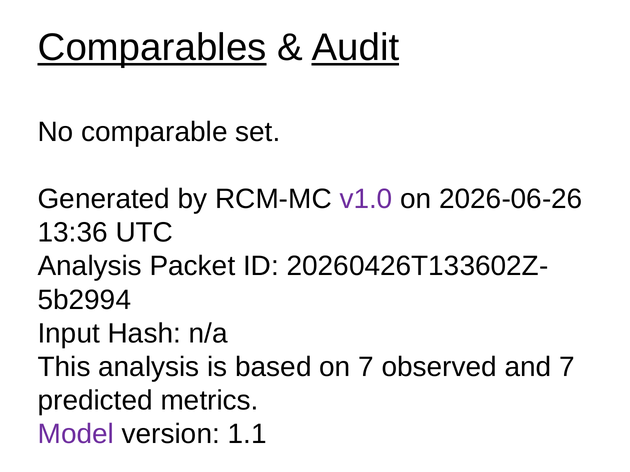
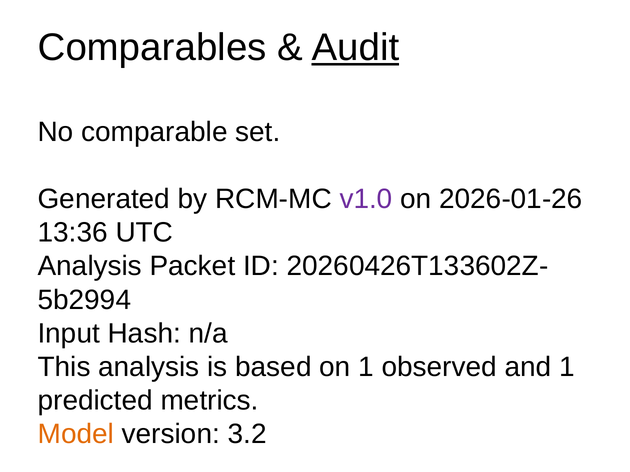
Comparables underline: present -> none
2026-06-26: 2026-06-26 -> 2026-01-26
on 7: 7 -> 1
and 7: 7 -> 1
Model colour: purple -> orange
1.1: 1.1 -> 3.2
